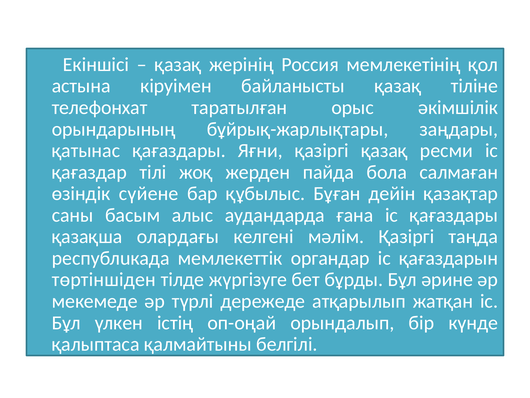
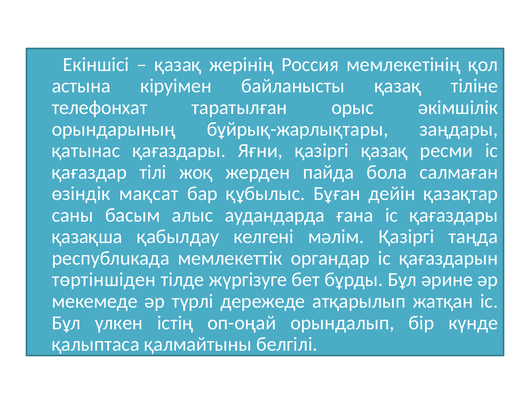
сүйене: сүйене -> мақсат
олардағы: олардағы -> қабылдау
